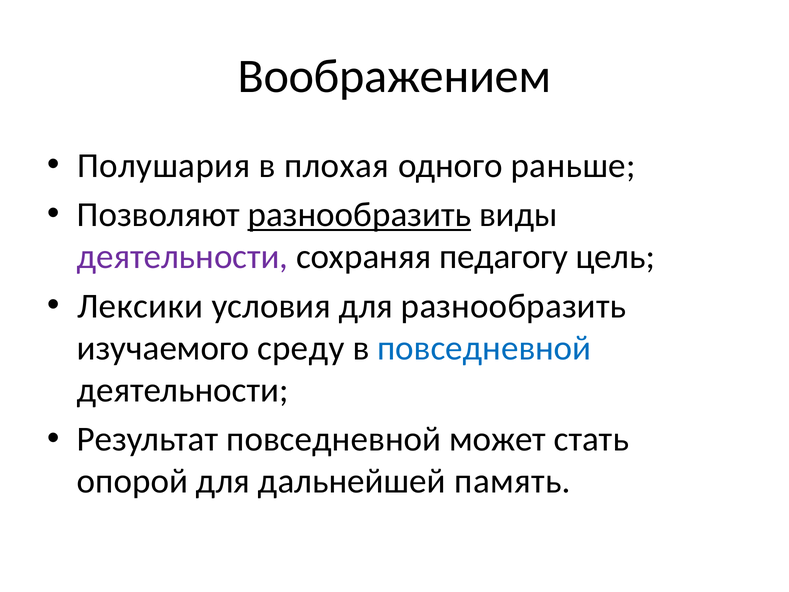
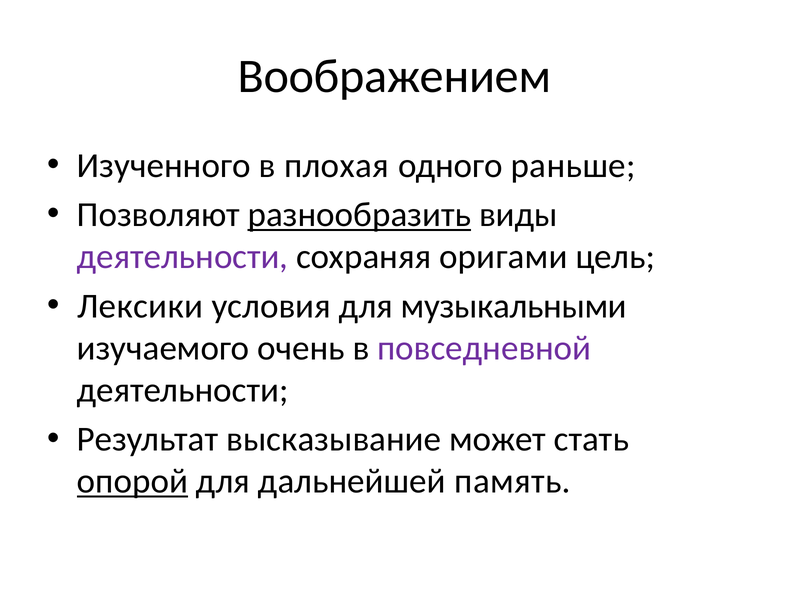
Полушария: Полушария -> Изученного
педагогу: педагогу -> оригами
для разнообразить: разнообразить -> музыкальными
среду: среду -> очень
повседневной at (484, 348) colour: blue -> purple
Результат повседневной: повседневной -> высказывание
опорой underline: none -> present
